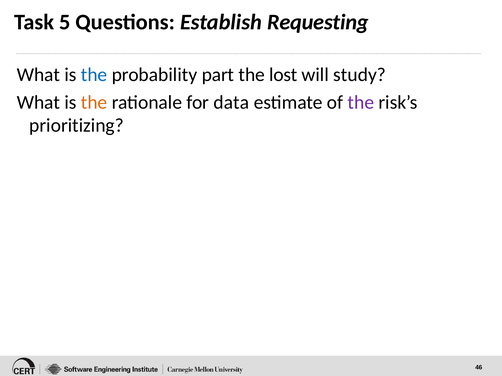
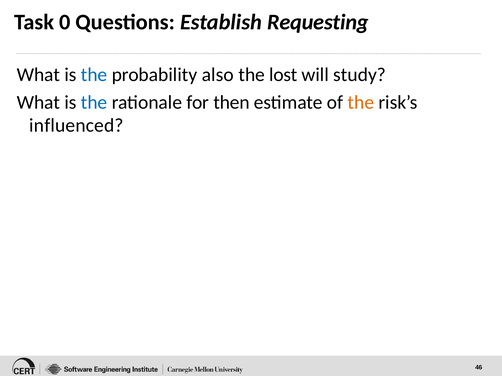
5: 5 -> 0
part: part -> also
the at (94, 103) colour: orange -> blue
data: data -> then
the at (361, 103) colour: purple -> orange
prioritizing: prioritizing -> influenced
